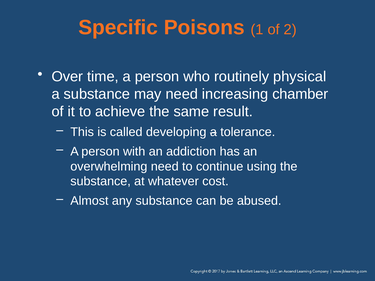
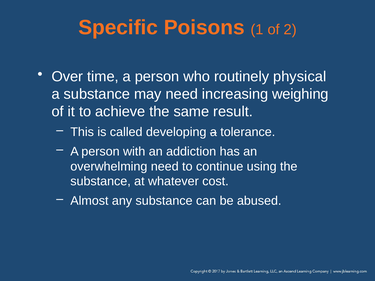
chamber: chamber -> weighing
